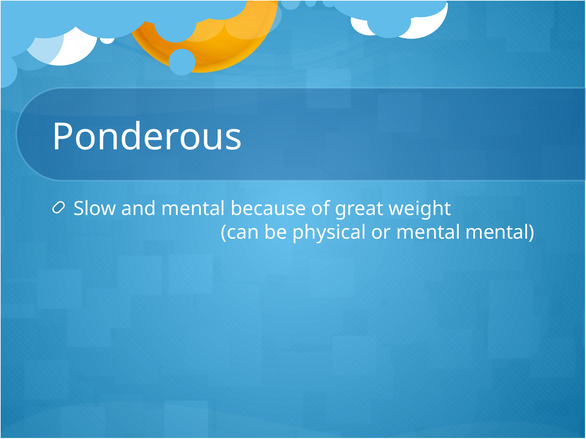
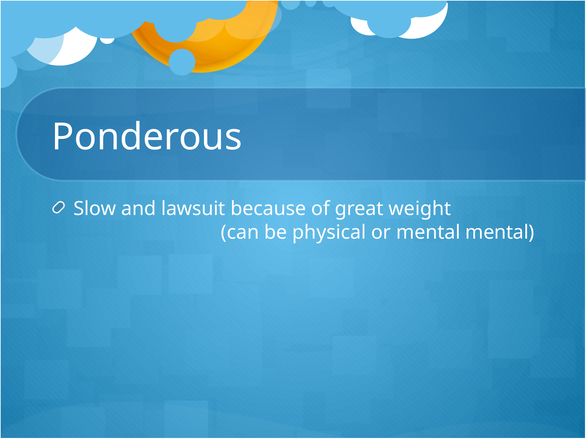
and mental: mental -> lawsuit
